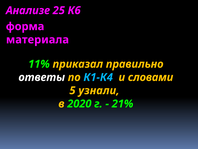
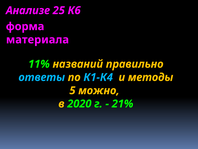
приказал: приказал -> названий
ответы colour: white -> light blue
словами: словами -> методы
узнали: узнали -> можно
